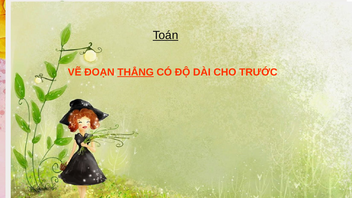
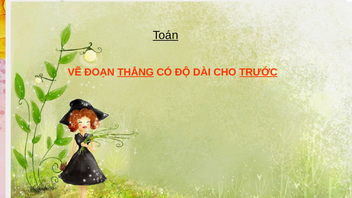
TRƯỚC underline: none -> present
